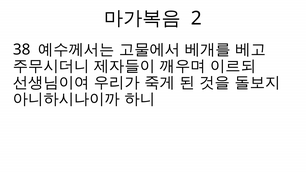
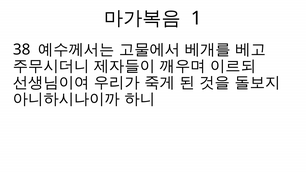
2: 2 -> 1
